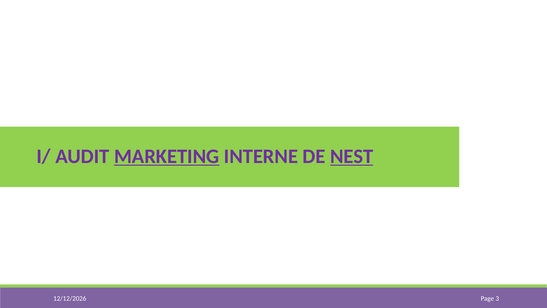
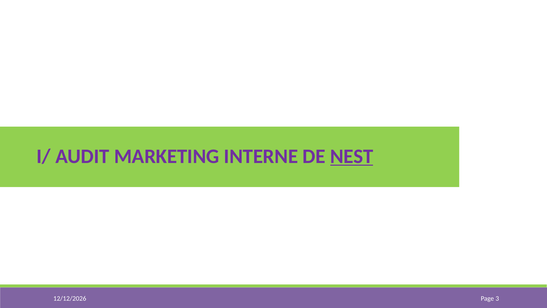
MARKETING underline: present -> none
